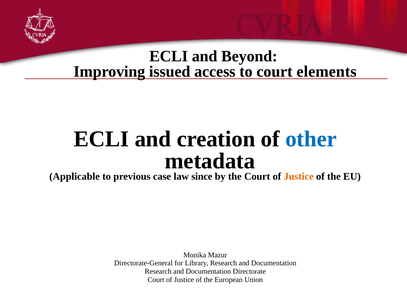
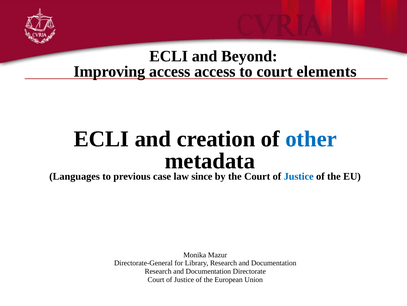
Improving issued: issued -> access
Applicable: Applicable -> Languages
Justice at (299, 176) colour: orange -> blue
